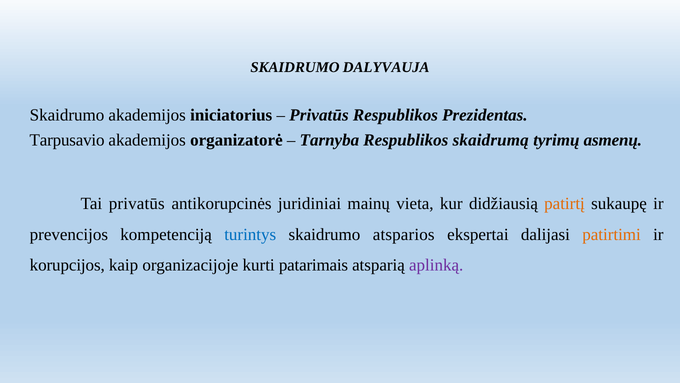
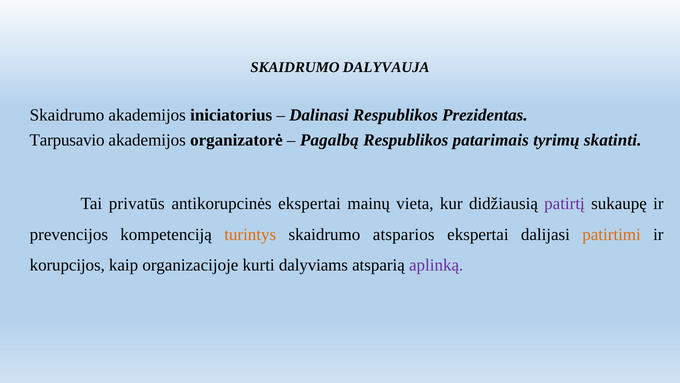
Privatūs at (319, 115): Privatūs -> Dalinasi
Tarnyba: Tarnyba -> Pagalbą
skaidrumą: skaidrumą -> patarimais
asmenų: asmenų -> skatinti
antikorupcinės juridiniai: juridiniai -> ekspertai
patirtį colour: orange -> purple
turintys colour: blue -> orange
patarimais: patarimais -> dalyviams
